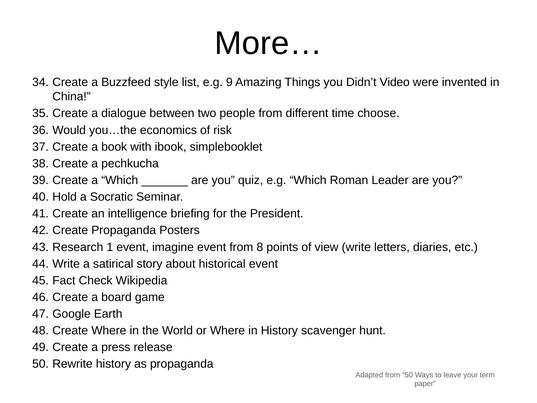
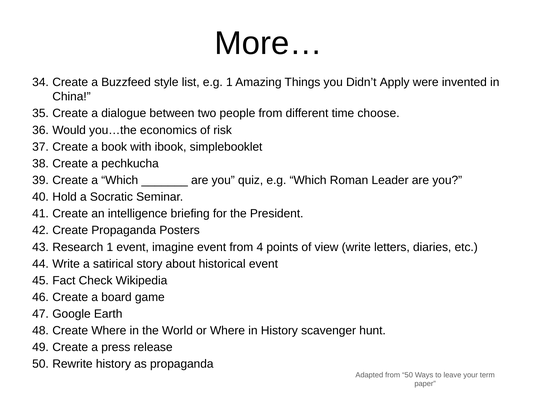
e.g 9: 9 -> 1
Video: Video -> Apply
8: 8 -> 4
